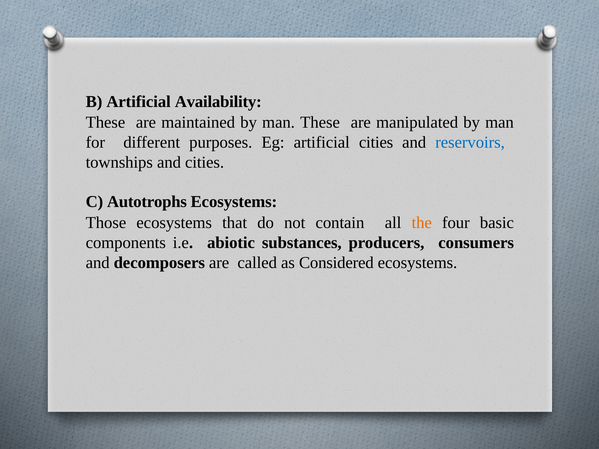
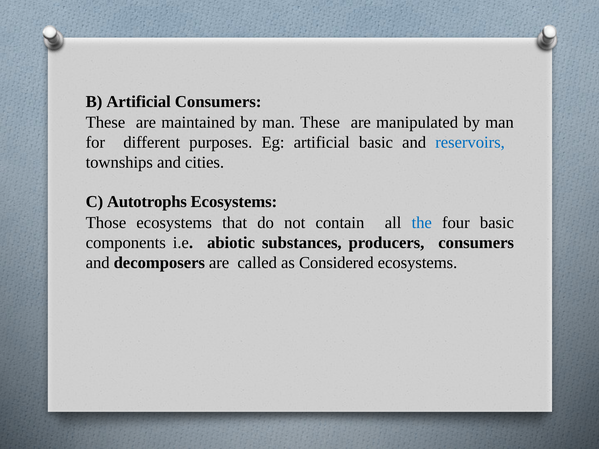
Artificial Availability: Availability -> Consumers
artificial cities: cities -> basic
the colour: orange -> blue
